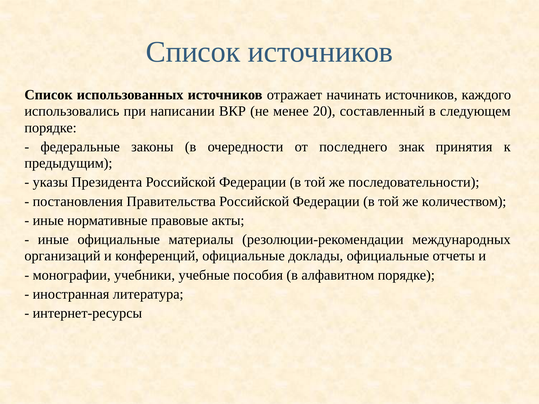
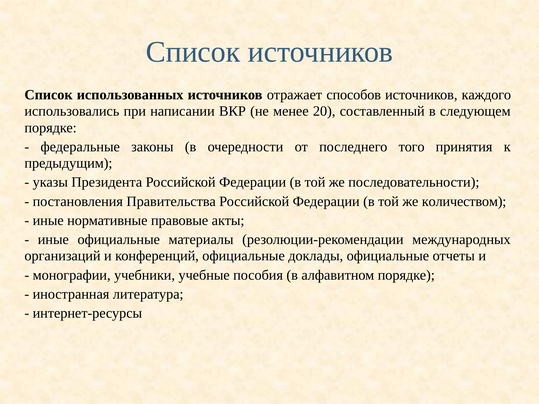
начинать: начинать -> способов
знак: знак -> того
